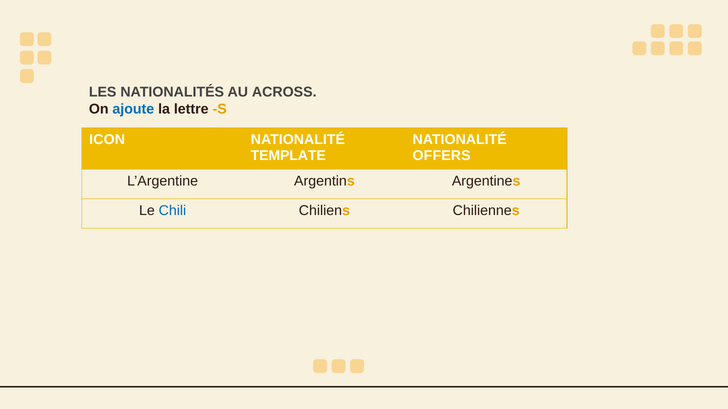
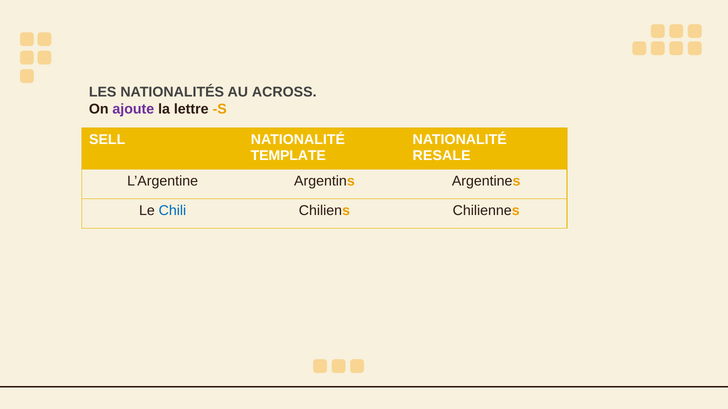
ajoute colour: blue -> purple
ICON: ICON -> SELL
OFFERS: OFFERS -> RESALE
